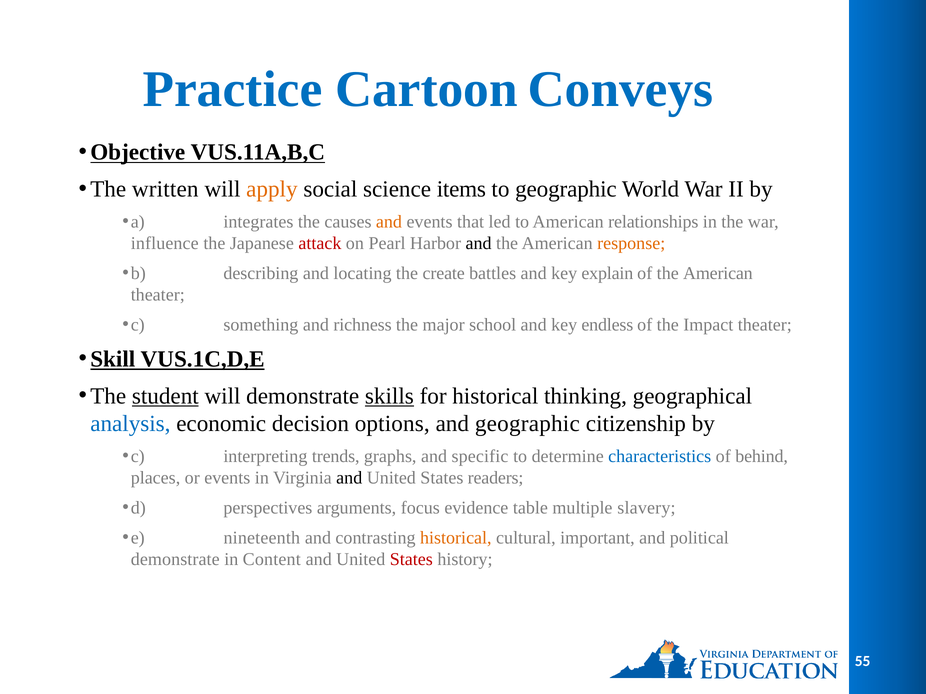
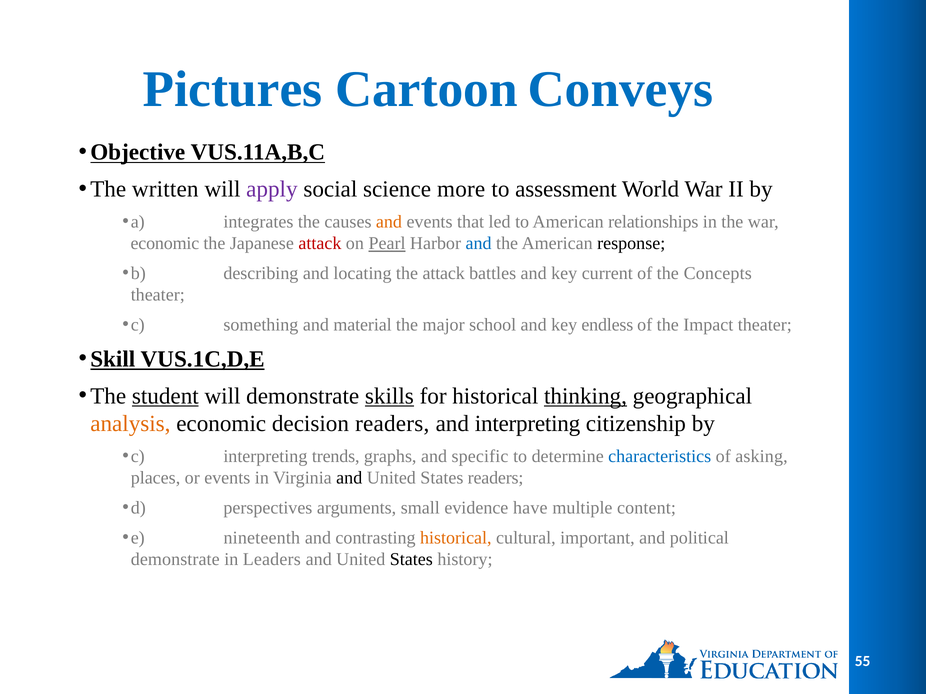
Practice: Practice -> Pictures
apply colour: orange -> purple
items: items -> more
to geographic: geographic -> assessment
influence at (165, 244): influence -> economic
Pearl underline: none -> present
and at (479, 244) colour: black -> blue
response colour: orange -> black
the create: create -> attack
explain: explain -> current
of the American: American -> Concepts
richness: richness -> material
thinking underline: none -> present
analysis colour: blue -> orange
decision options: options -> readers
and geographic: geographic -> interpreting
behind: behind -> asking
focus: focus -> small
table: table -> have
slavery: slavery -> content
Content: Content -> Leaders
States at (411, 560) colour: red -> black
